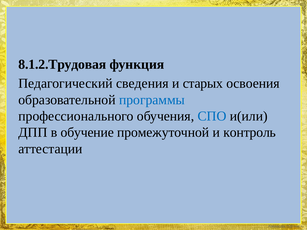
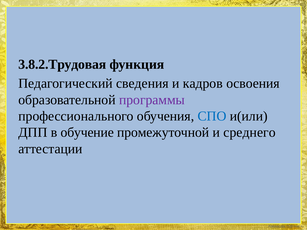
8.1.2.Трудовая: 8.1.2.Трудовая -> 3.8.2.Трудовая
старых: старых -> кадров
программы colour: blue -> purple
контроль: контроль -> среднего
